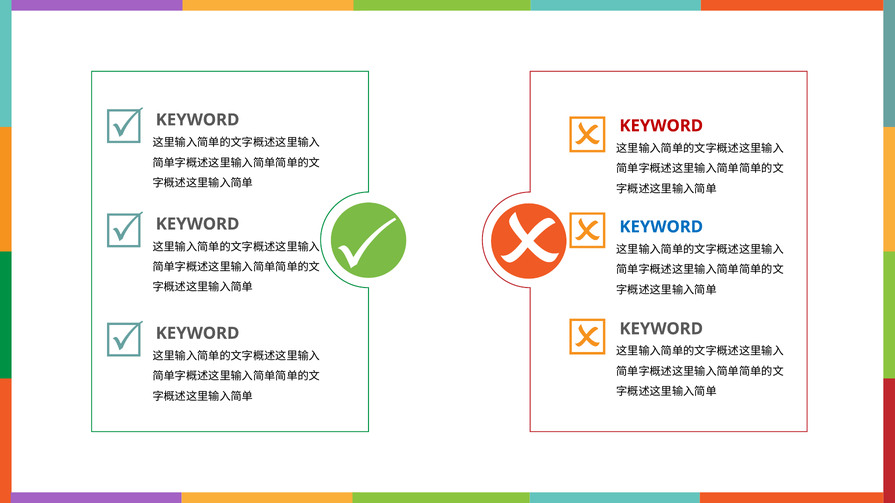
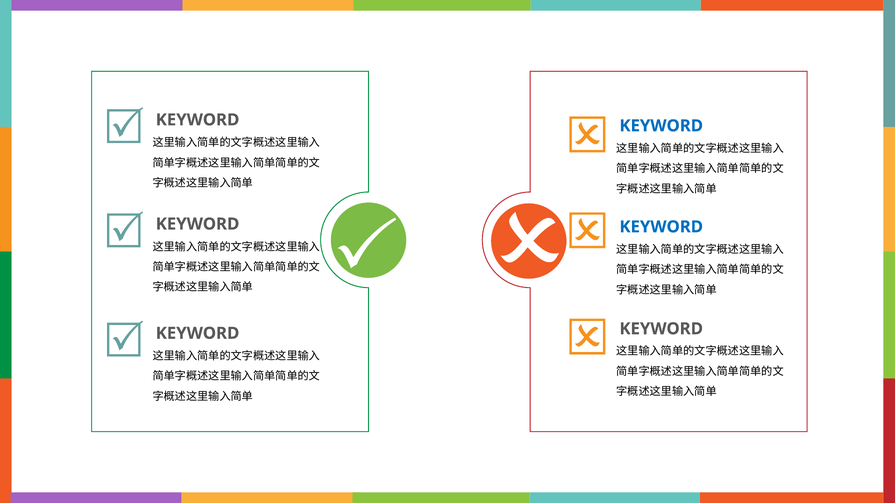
KEYWORD at (661, 126) colour: red -> blue
